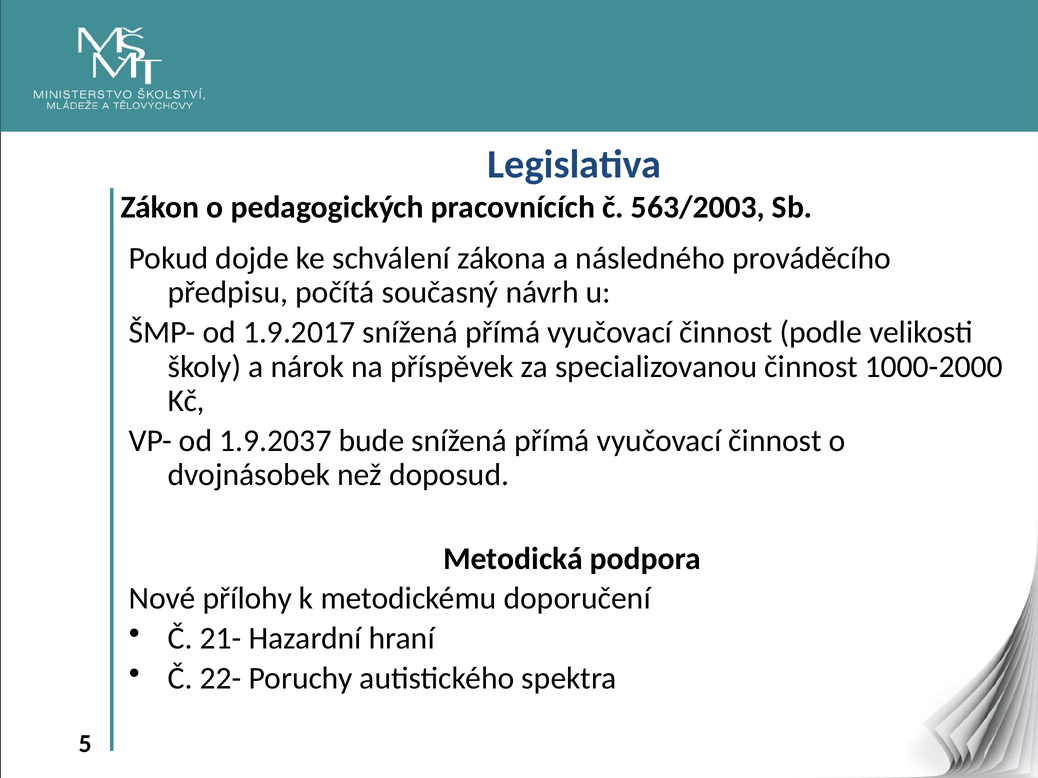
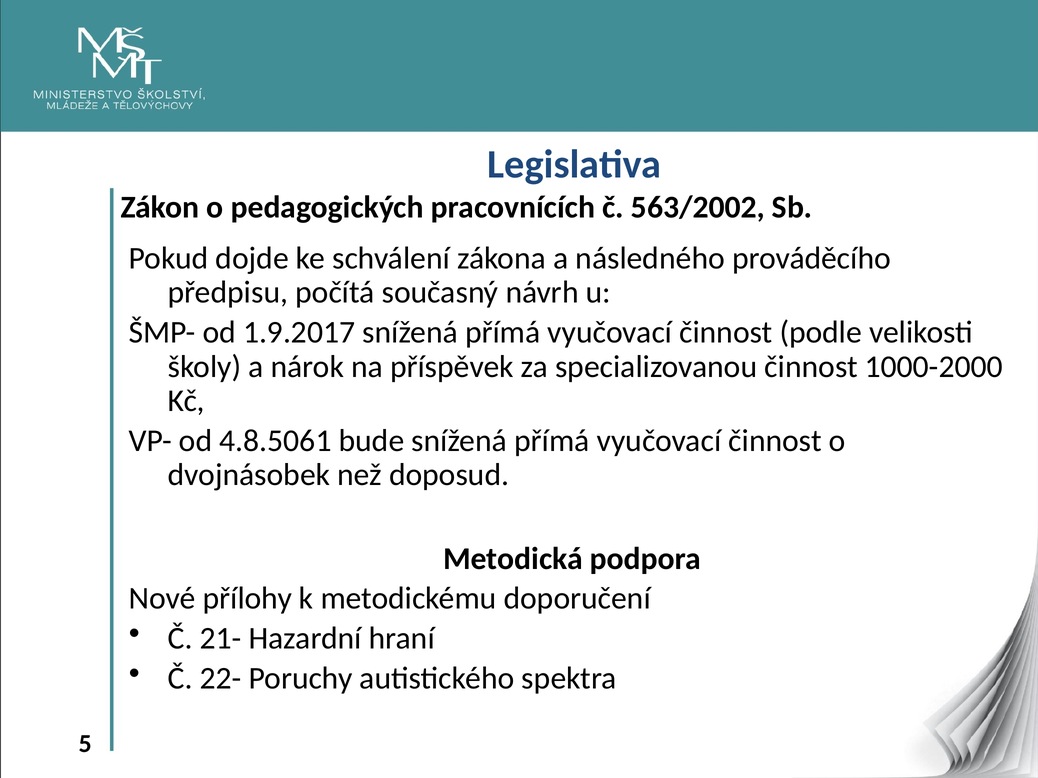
563/2003: 563/2003 -> 563/2002
1.9.2037: 1.9.2037 -> 4.8.5061
